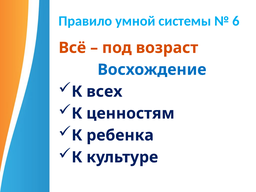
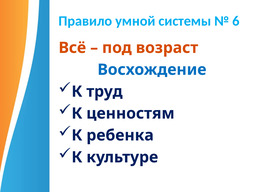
всех: всех -> труд
